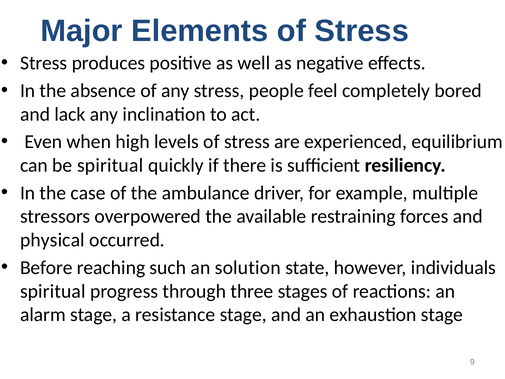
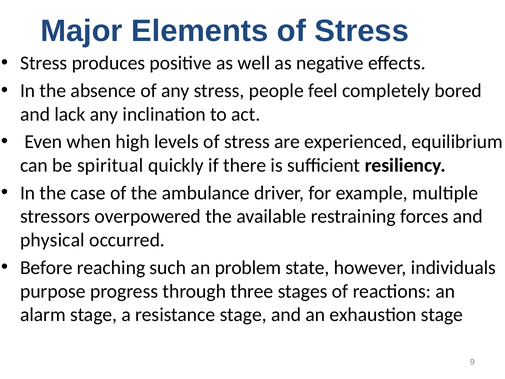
solution: solution -> problem
spiritual at (53, 291): spiritual -> purpose
